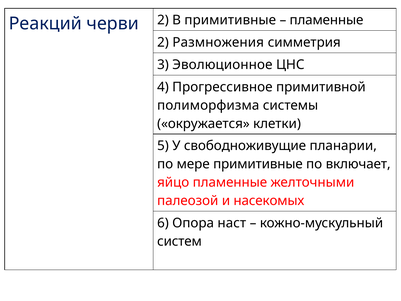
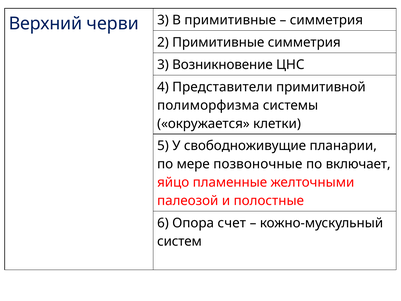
Реакций: Реакций -> Верхний
черви 2: 2 -> 3
пламенные at (326, 20): пламенные -> симметрия
2 Размножения: Размножения -> Примитивные
Эволюционное: Эволюционное -> Возникновение
Прогрессивное: Прогрессивное -> Представители
мере примитивные: примитивные -> позвоночные
насекомых: насекомых -> полостные
наст: наст -> счет
